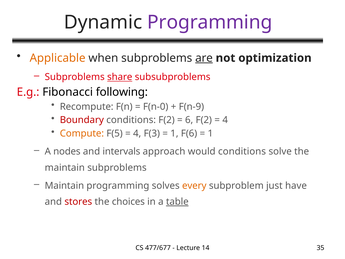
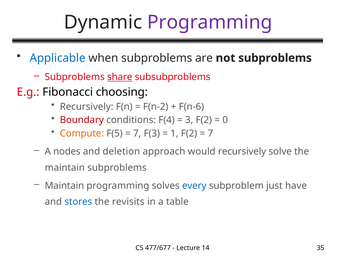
Applicable colour: orange -> blue
are underline: present -> none
not optimization: optimization -> subproblems
following: following -> choosing
Recompute at (87, 106): Recompute -> Recursively
F(n-0: F(n-0 -> F(n-2
F(n-9: F(n-9 -> F(n-6
conditions F(2: F(2 -> F(4
6: 6 -> 3
4 at (225, 120): 4 -> 0
4 at (137, 133): 4 -> 7
1 F(6: F(6 -> F(2
1 at (210, 133): 1 -> 7
intervals: intervals -> deletion
would conditions: conditions -> recursively
every colour: orange -> blue
stores colour: red -> blue
choices: choices -> revisits
table underline: present -> none
